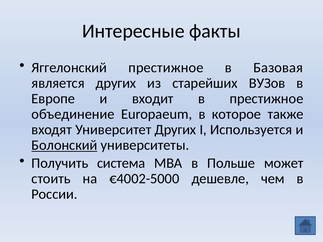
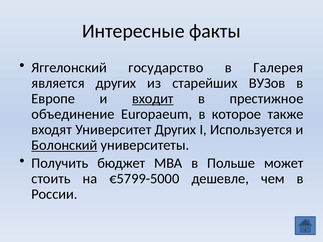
Яггелонский престижное: престижное -> государство
Базовая: Базовая -> Галерея
входит underline: none -> present
система: система -> бюджет
€4002-5000: €4002-5000 -> €5799-5000
